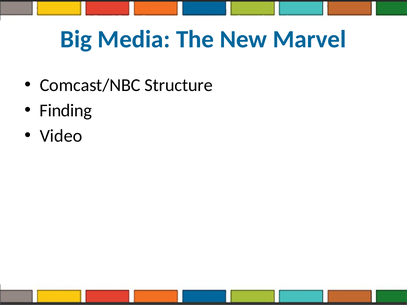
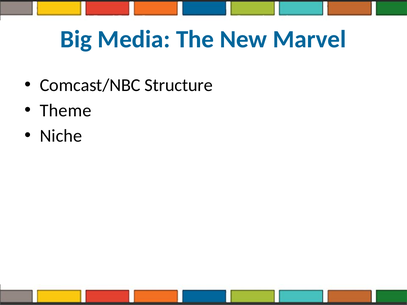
Finding: Finding -> Theme
Video: Video -> Niche
